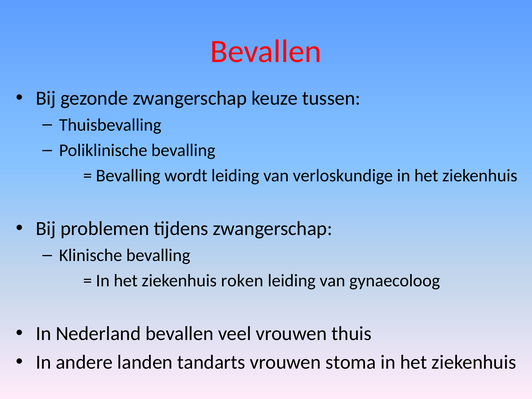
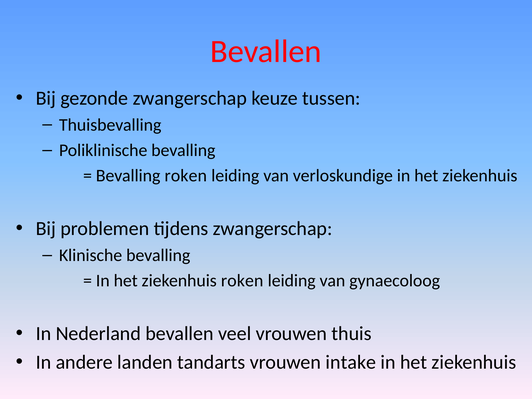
Bevalling wordt: wordt -> roken
stoma: stoma -> intake
